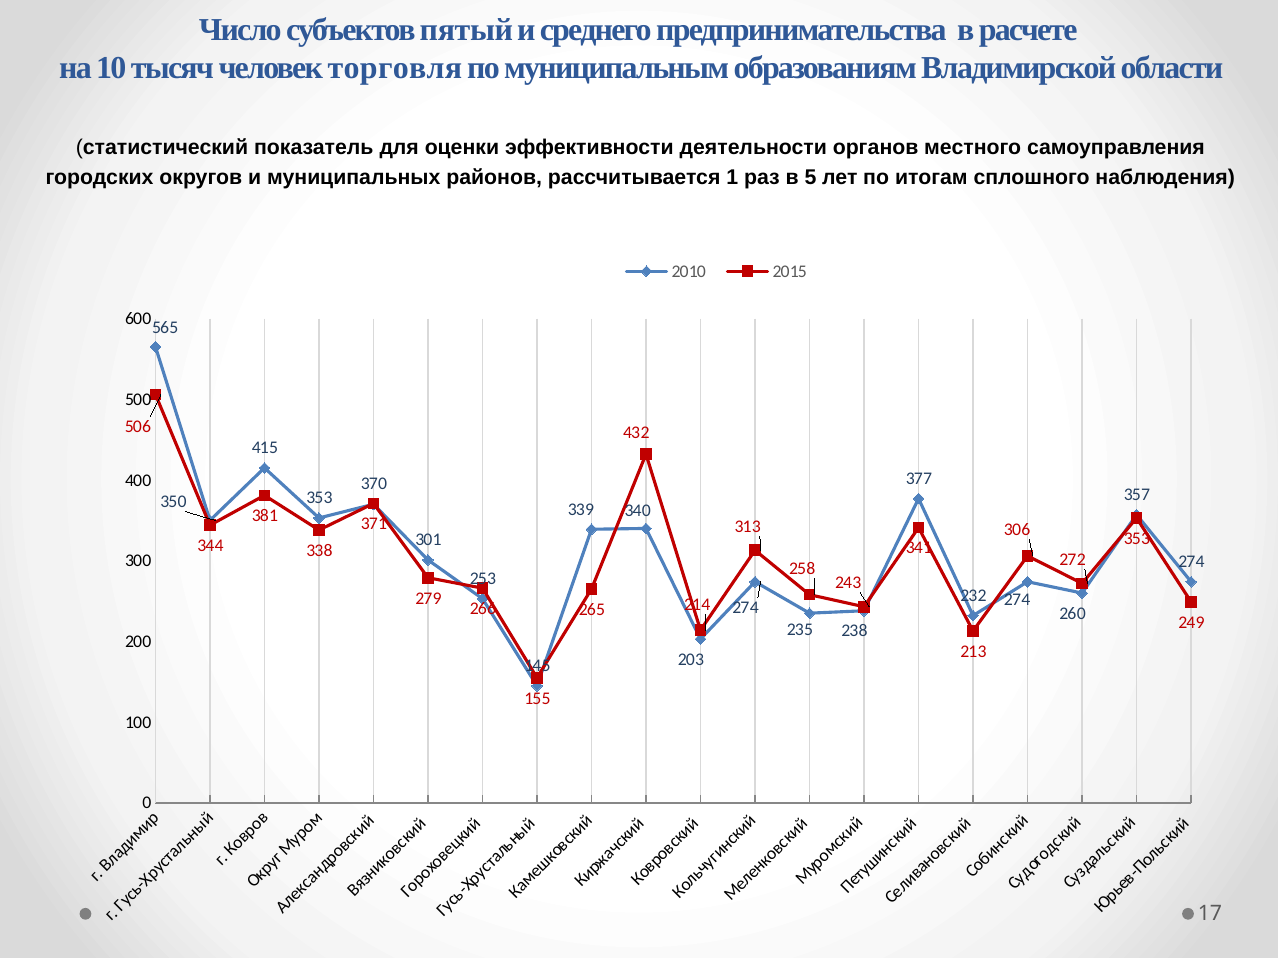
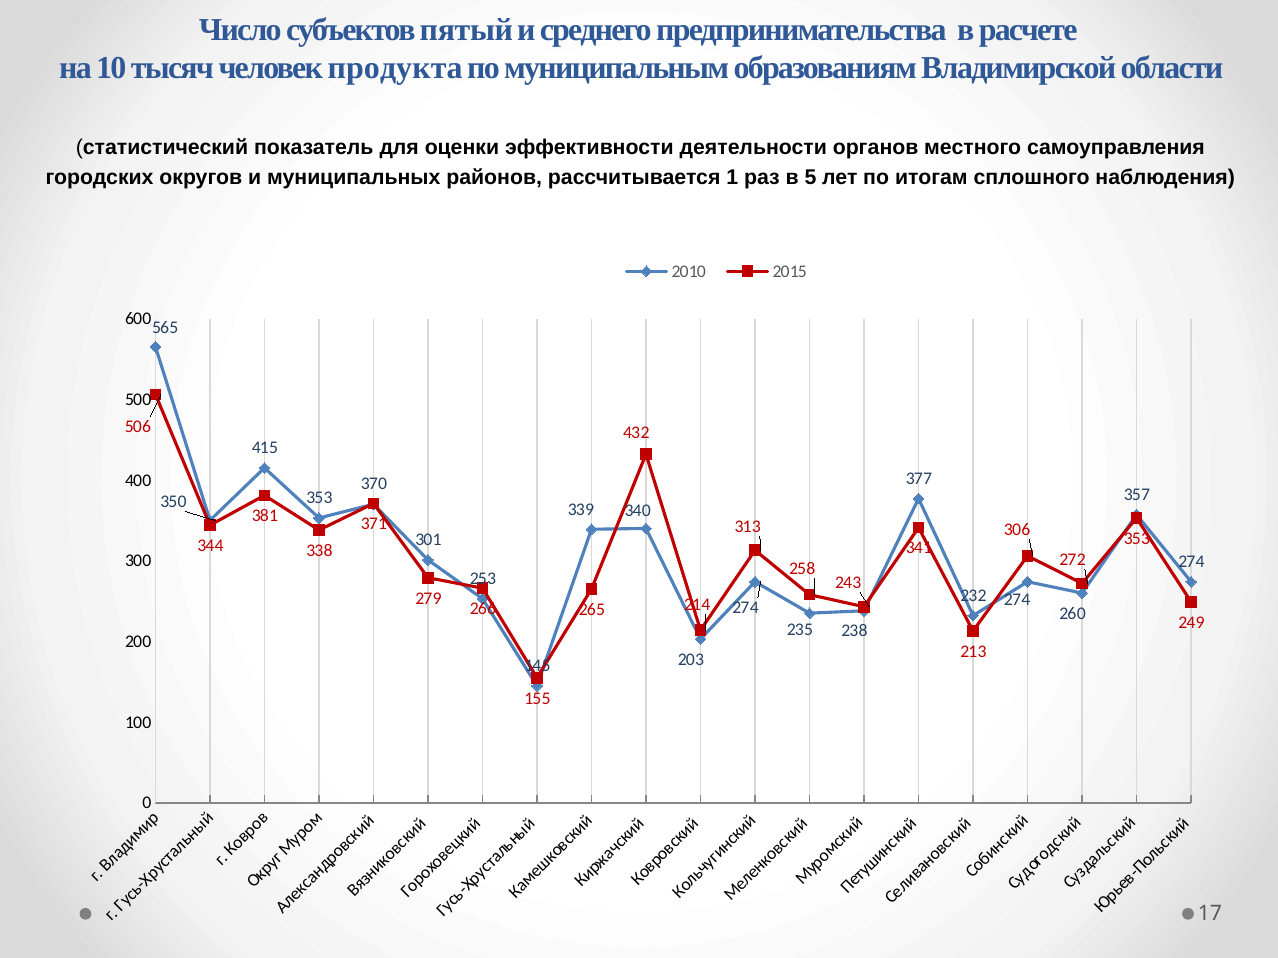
торговля: торговля -> продукта
